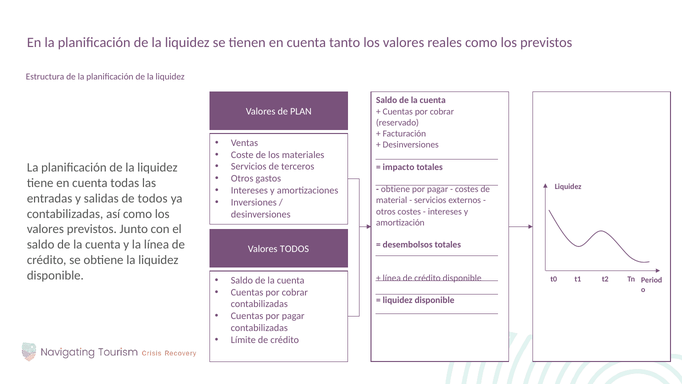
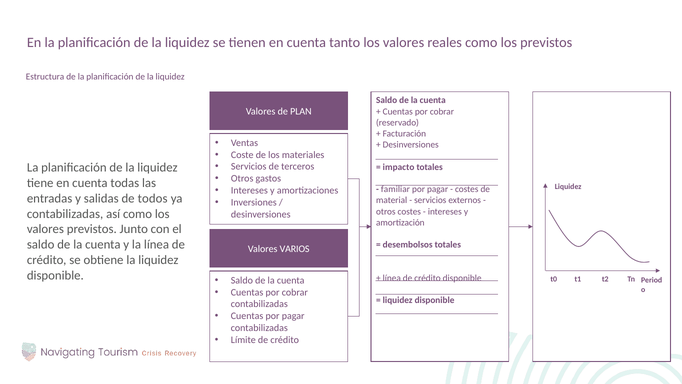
obtiene at (395, 189): obtiene -> familiar
Valores TODOS: TODOS -> VARIOS
